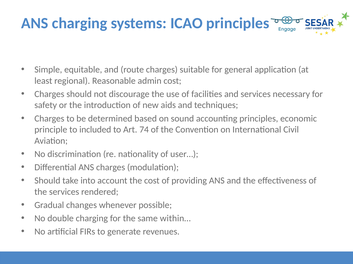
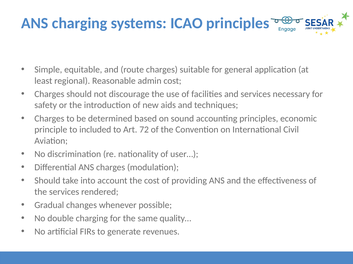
74: 74 -> 72
within…: within… -> quality…
